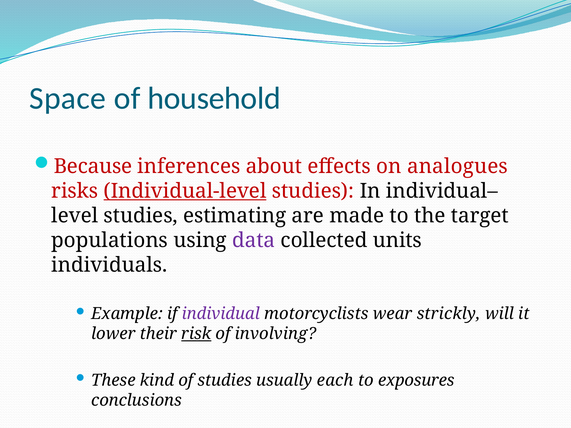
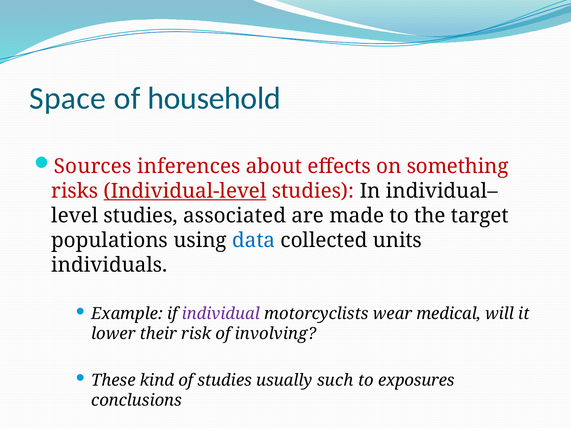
Because: Because -> Sources
analogues: analogues -> something
estimating: estimating -> associated
data colour: purple -> blue
strickly: strickly -> medical
risk underline: present -> none
each: each -> such
